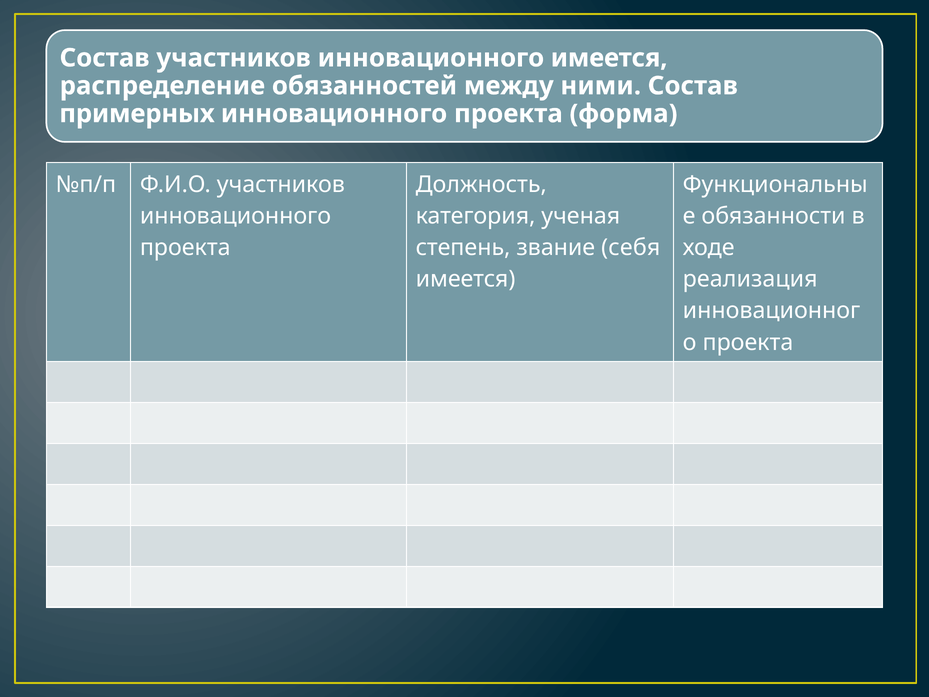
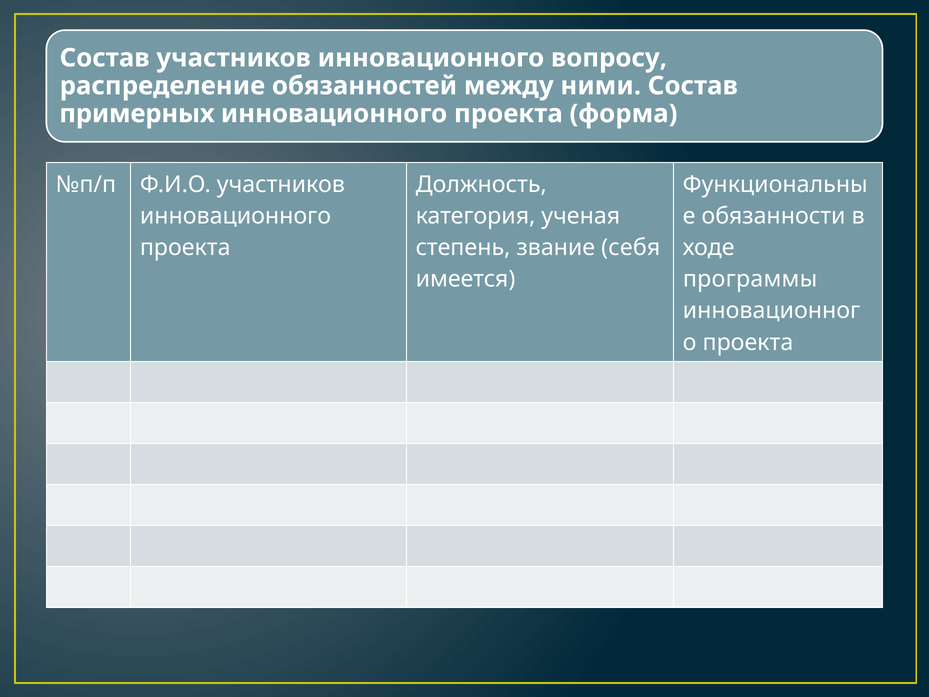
инновационного имеется: имеется -> вопросу
реализация: реализация -> программы
